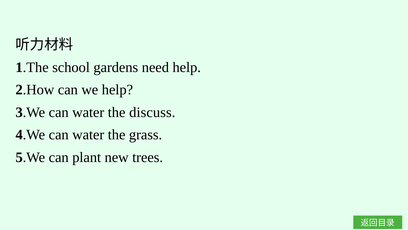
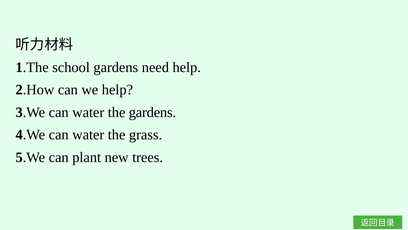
the discuss: discuss -> gardens
